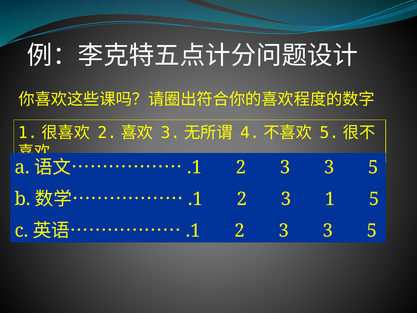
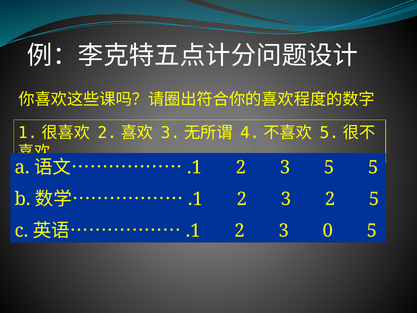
3 at (329, 167): 3 -> 5
3 1: 1 -> 2
3 at (328, 230): 3 -> 0
